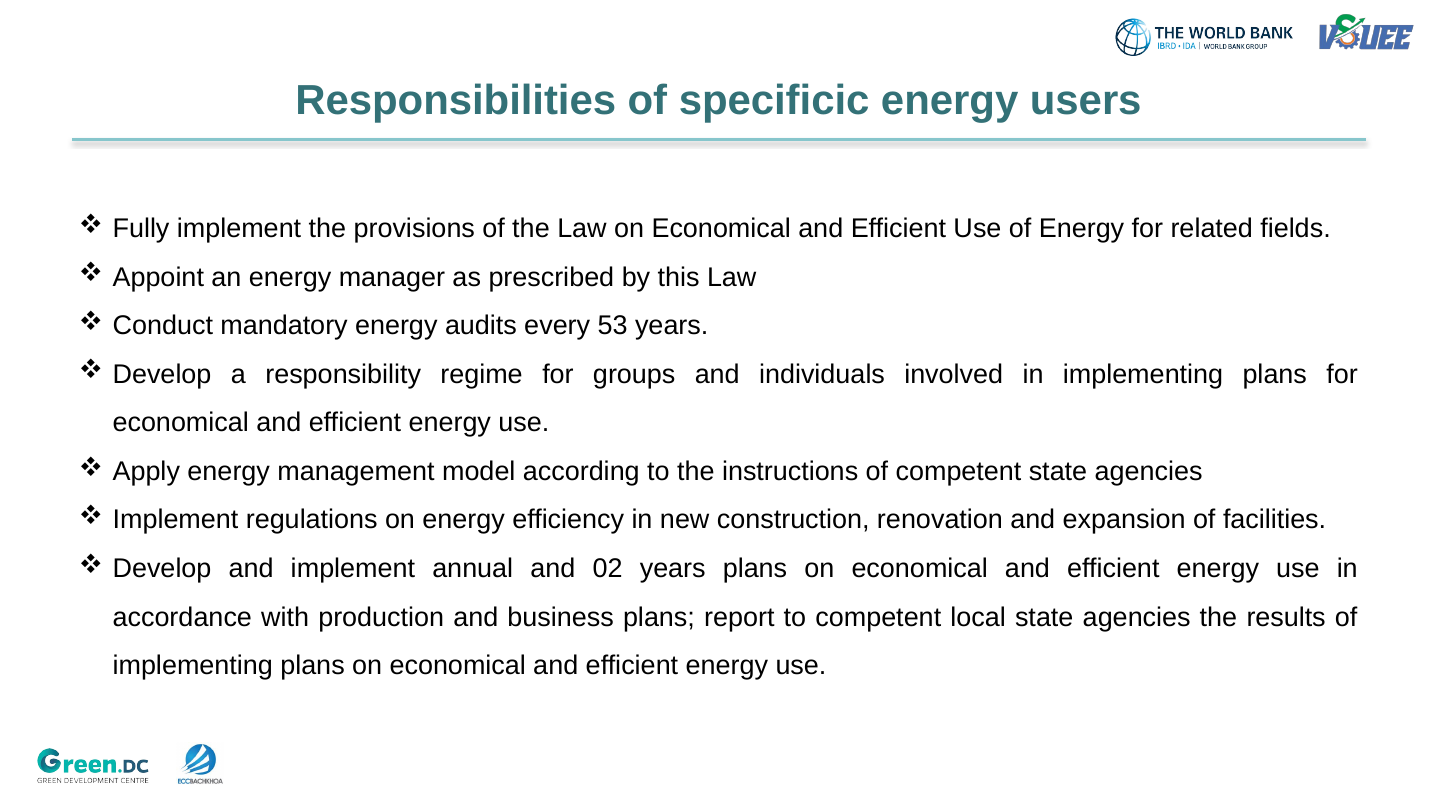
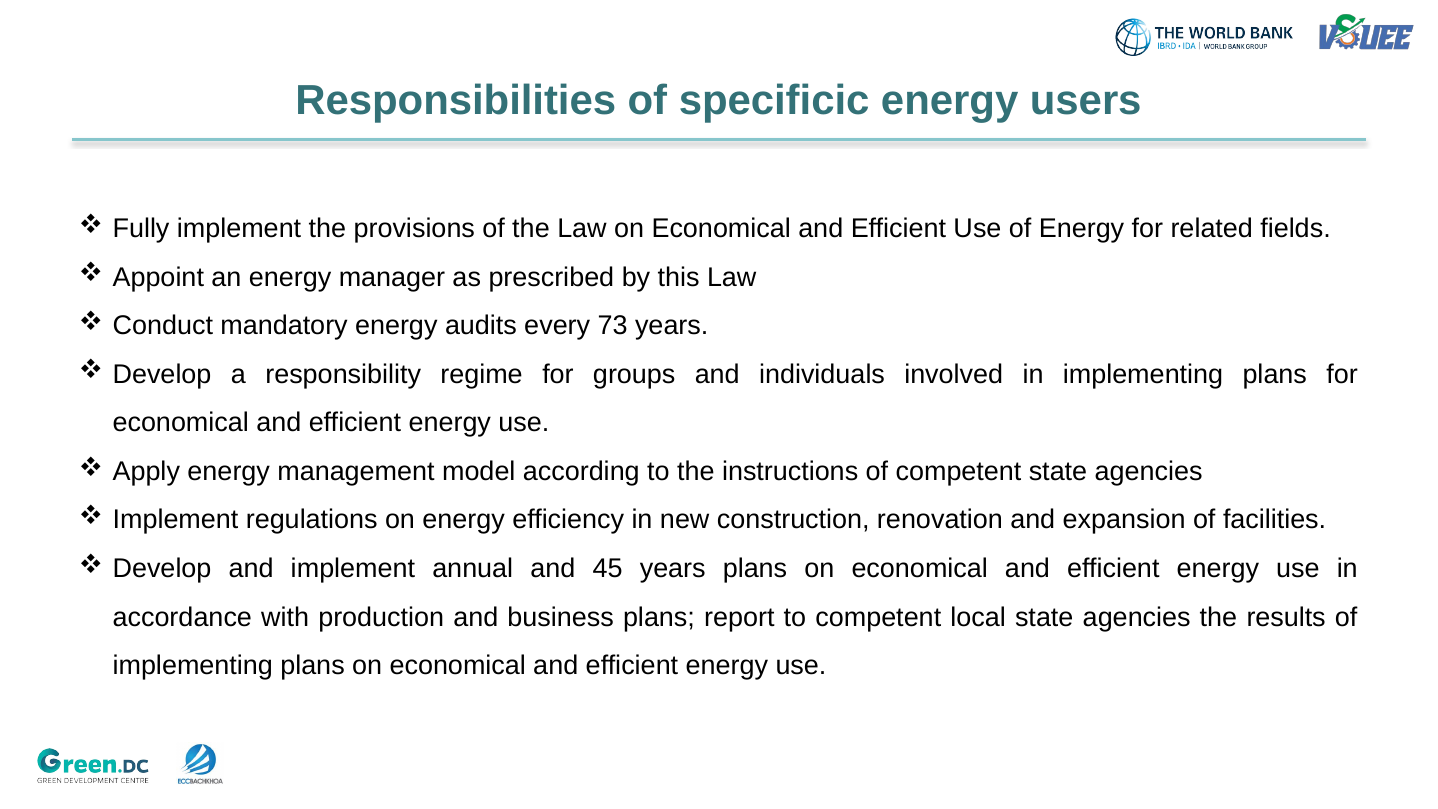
53: 53 -> 73
02: 02 -> 45
